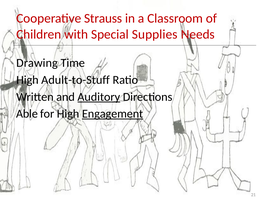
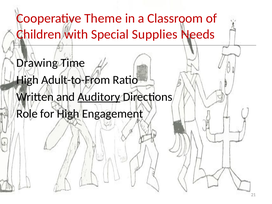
Strauss: Strauss -> Theme
Adult-to-Stuff: Adult-to-Stuff -> Adult-to-From
Able: Able -> Role
Engagement underline: present -> none
